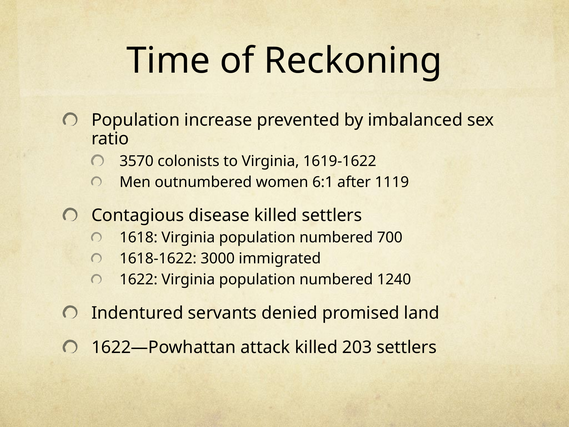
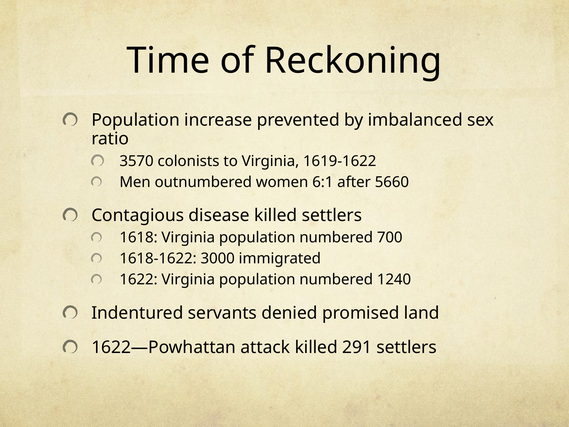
1119: 1119 -> 5660
203: 203 -> 291
